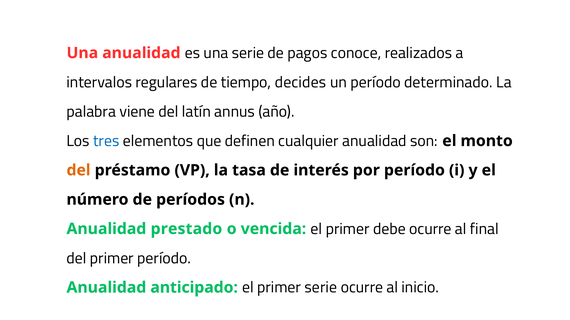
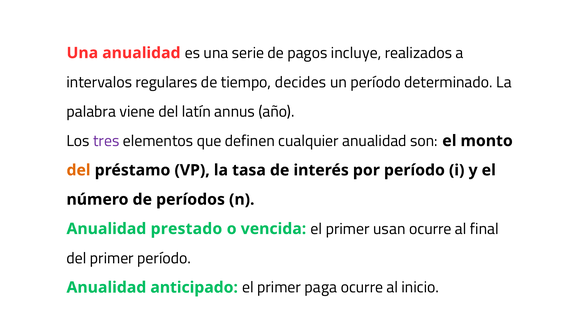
conoce: conoce -> incluye
tres colour: blue -> purple
debe: debe -> usan
primer serie: serie -> paga
